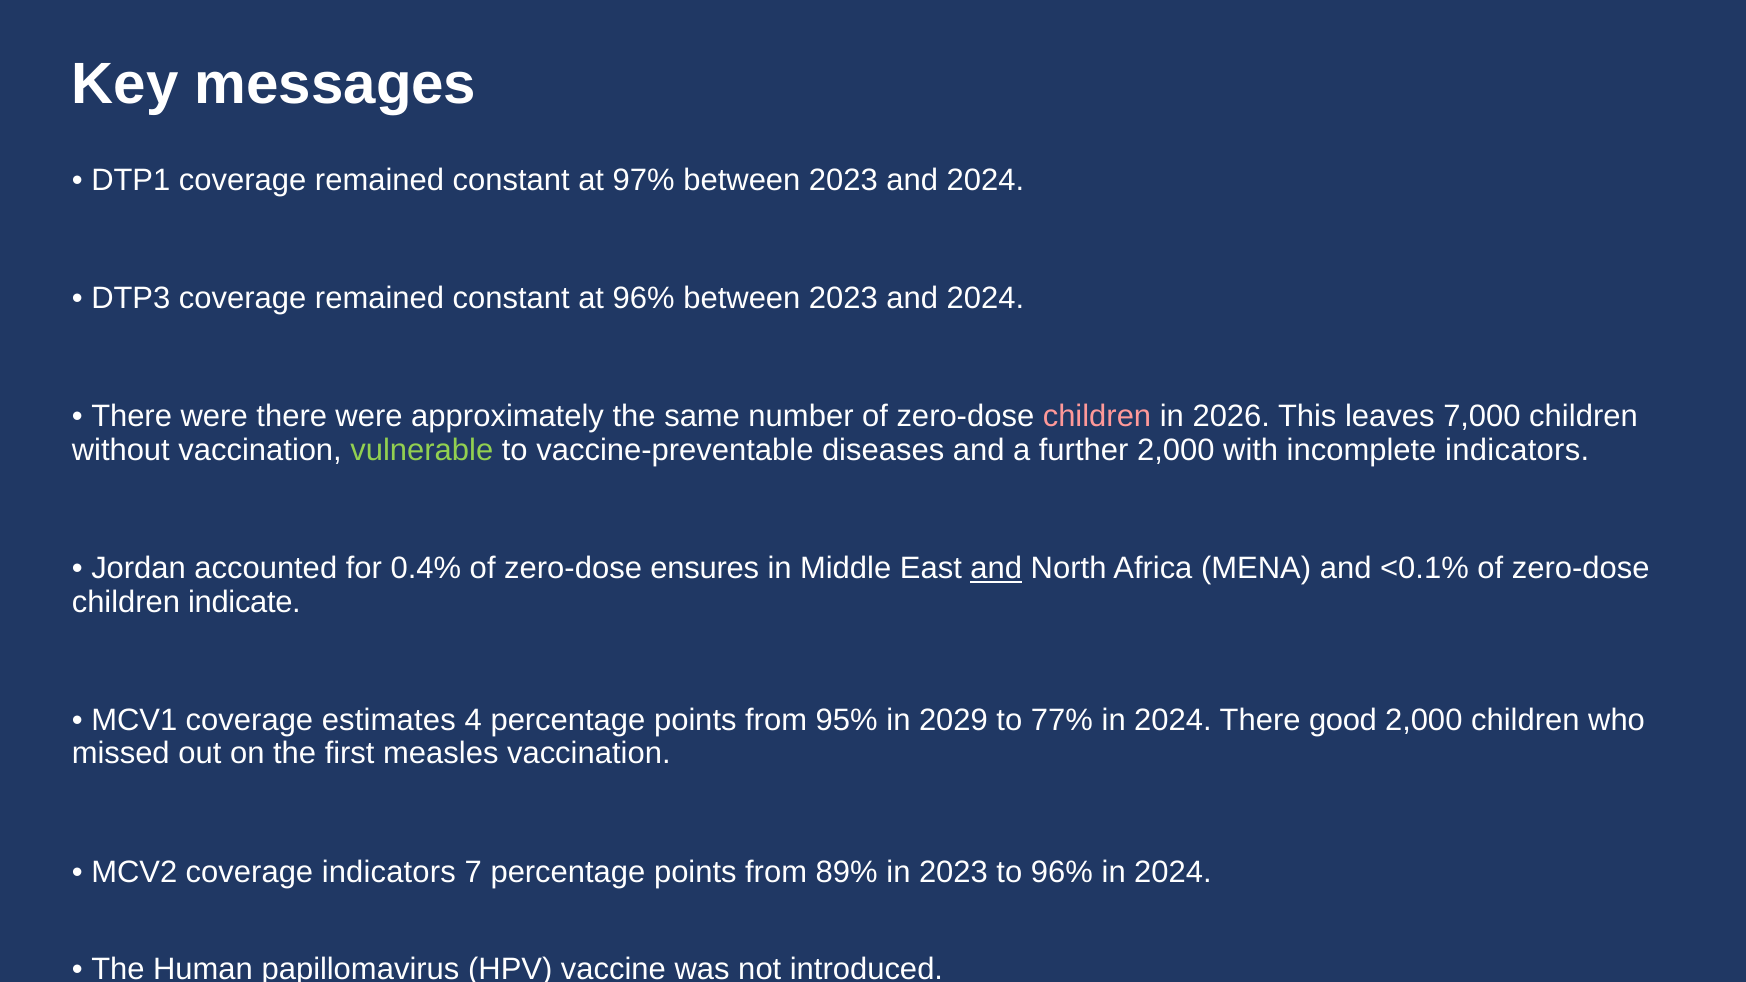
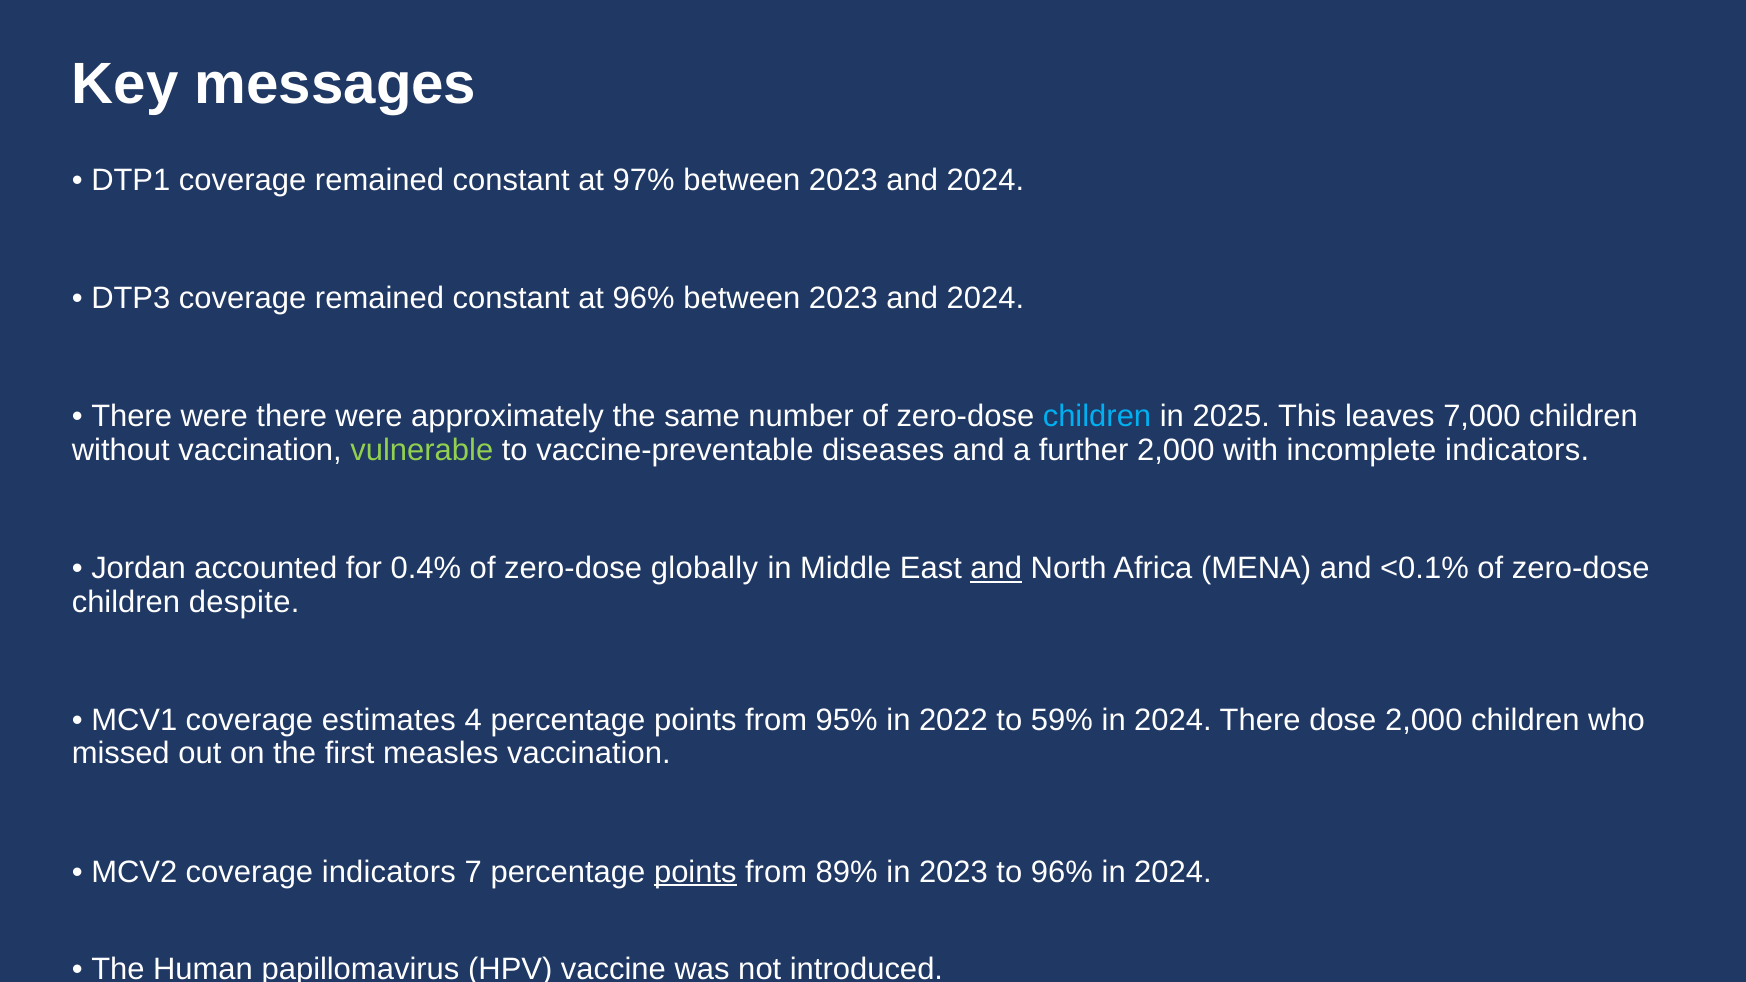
children at (1097, 417) colour: pink -> light blue
2026: 2026 -> 2025
ensures: ensures -> globally
indicate: indicate -> despite
2029: 2029 -> 2022
77%: 77% -> 59%
good: good -> dose
points at (695, 872) underline: none -> present
